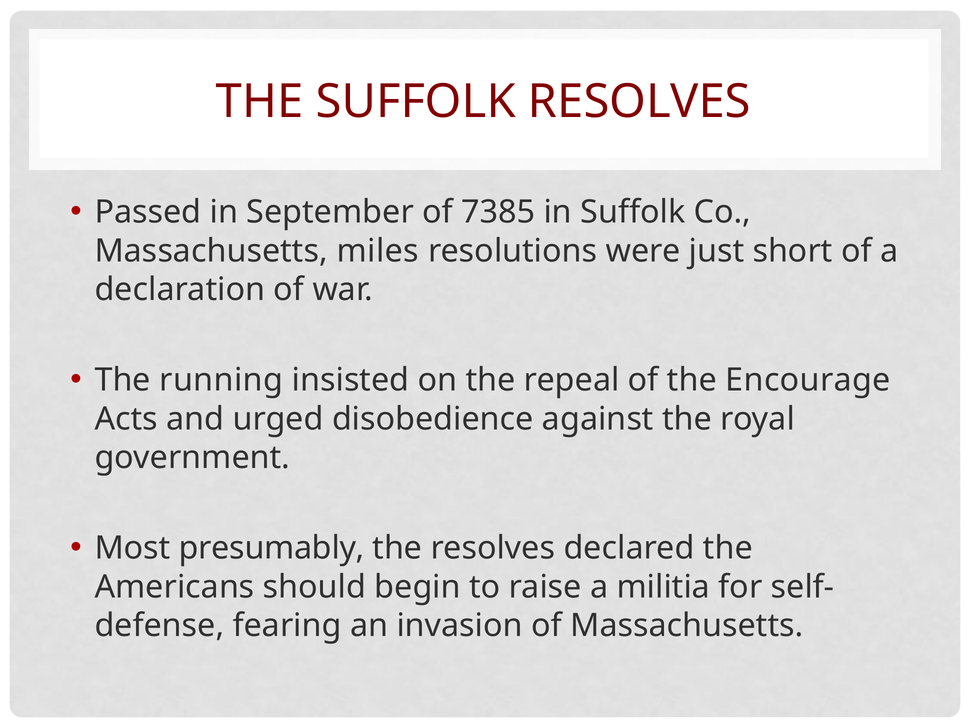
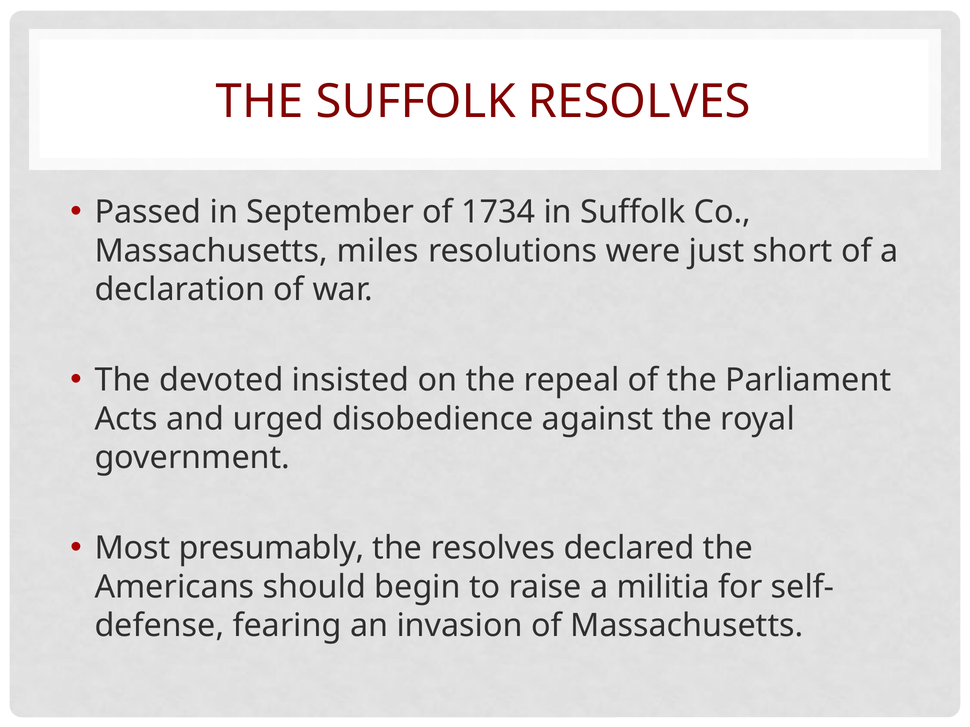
7385: 7385 -> 1734
running: running -> devoted
Encourage: Encourage -> Parliament
